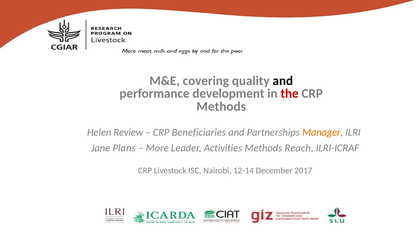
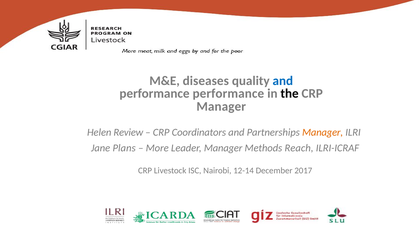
covering: covering -> diseases
and at (283, 81) colour: black -> blue
performance development: development -> performance
the colour: red -> black
Methods at (221, 106): Methods -> Manager
Beneficiaries: Beneficiaries -> Coordinators
Leader Activities: Activities -> Manager
